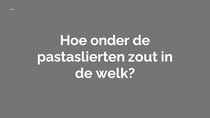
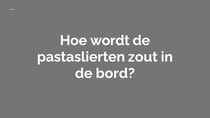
onder: onder -> wordt
welk: welk -> bord
